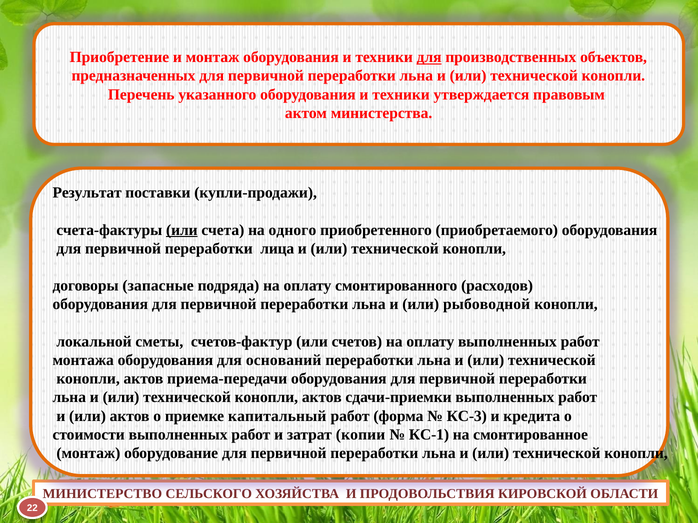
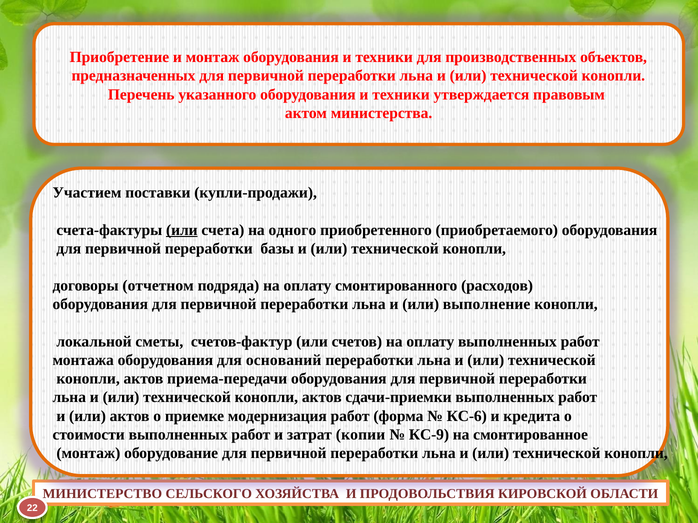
для at (429, 57) underline: present -> none
Результат: Результат -> Участием
лица: лица -> базы
запасные: запасные -> отчетном
рыбоводной: рыбоводной -> выполнение
капитальный: капитальный -> модернизация
КС-3: КС-3 -> КС-6
КС-1: КС-1 -> КС-9
